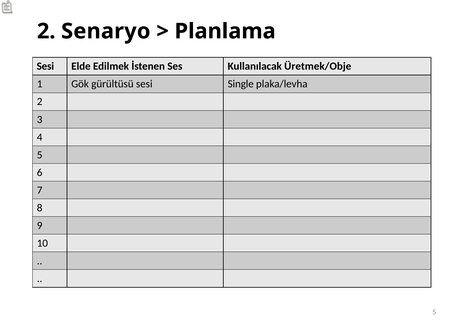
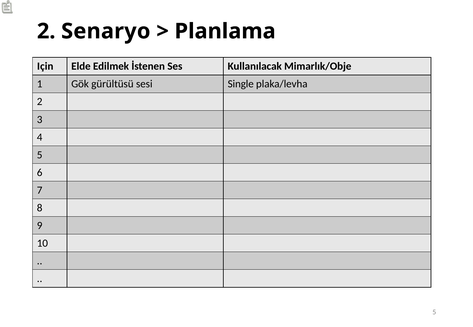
Sesi at (45, 66): Sesi -> Için
Üretmek/Obje: Üretmek/Obje -> Mimarlık/Obje
